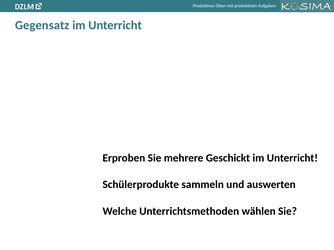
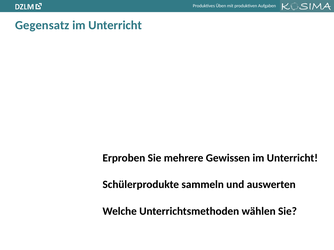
Geschickt: Geschickt -> Gewissen
